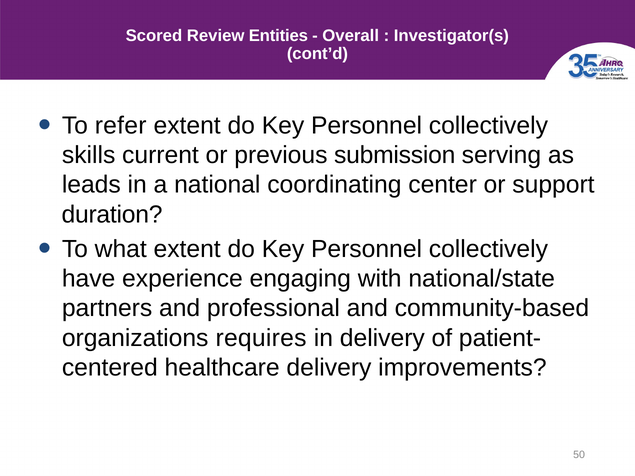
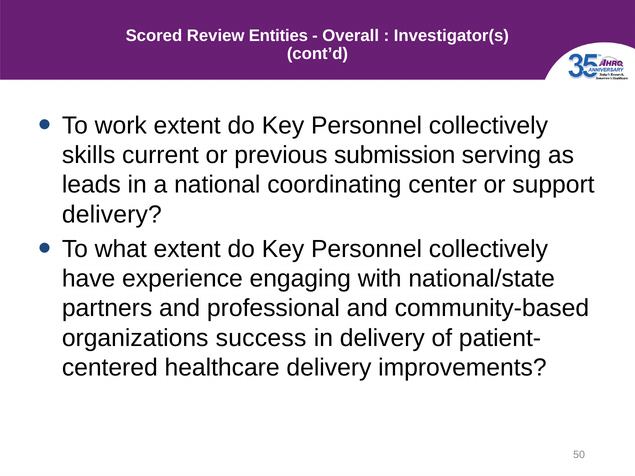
refer: refer -> work
duration at (112, 214): duration -> delivery
requires: requires -> success
